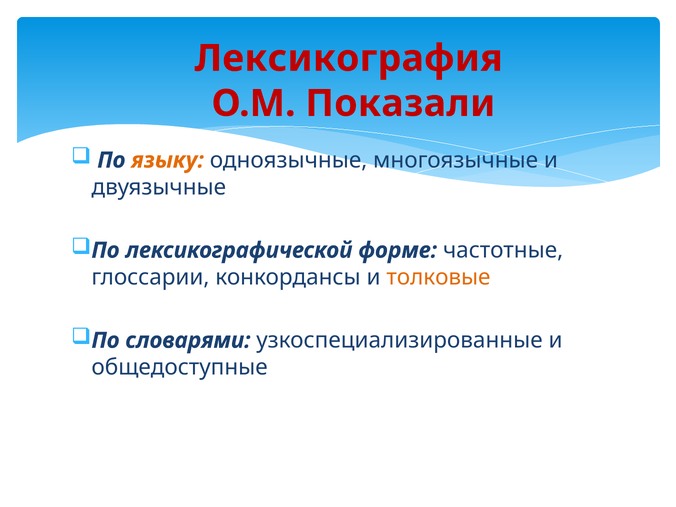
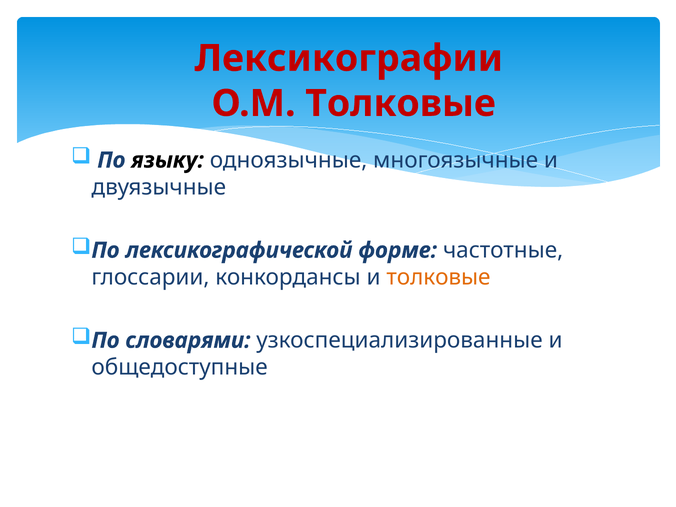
Лексикография: Лексикография -> Лексикографии
О.М Показали: Показали -> Толковые
языку colour: orange -> black
